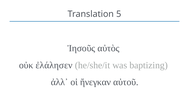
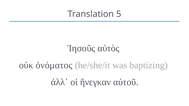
ἐλάλησεν: ἐλάλησεν -> ὀνόματος
